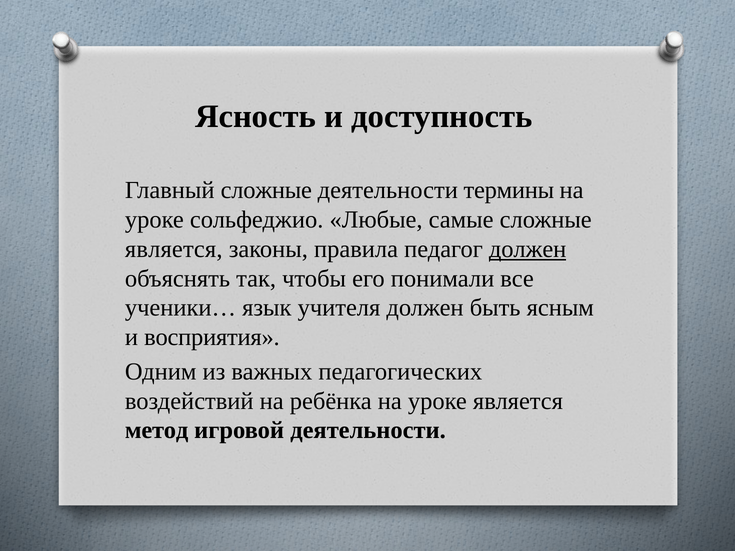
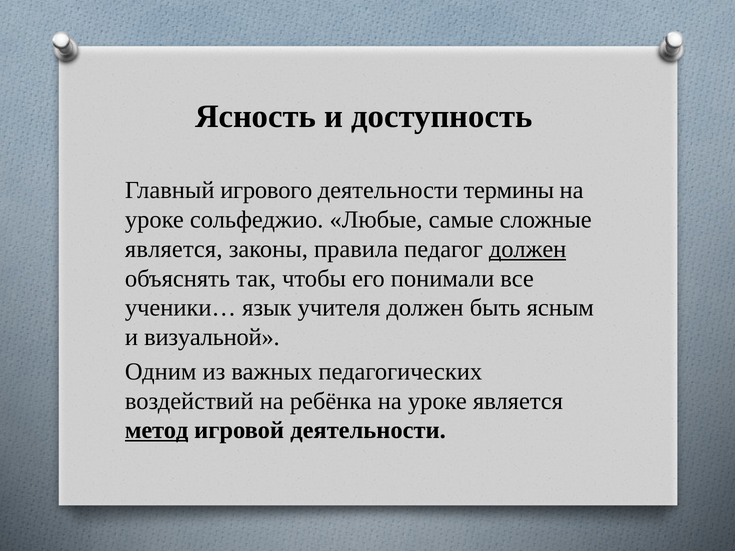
Главный сложные: сложные -> игрового
восприятия: восприятия -> визуальной
метод underline: none -> present
